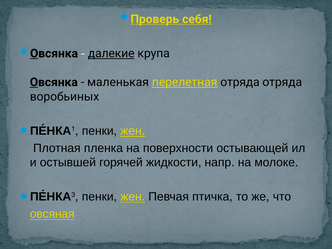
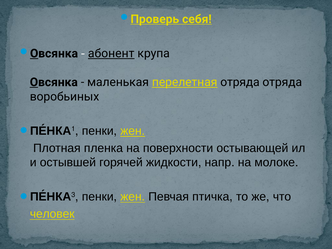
далекие: далекие -> абонент
овсяная: овсяная -> человек
